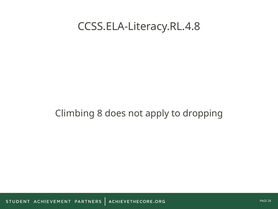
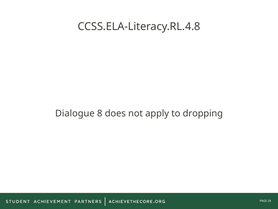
Climbing: Climbing -> Dialogue
